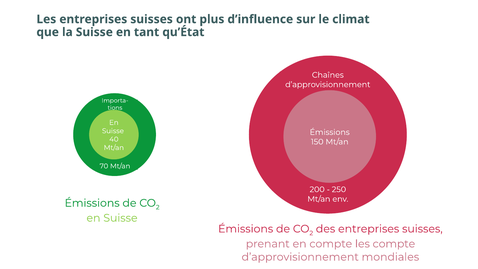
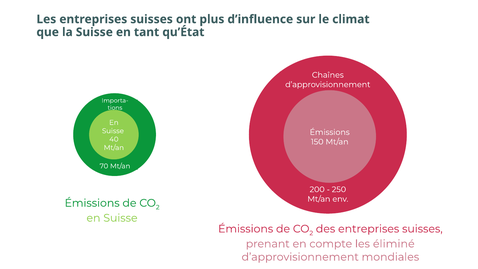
les compte: compte -> éliminé
